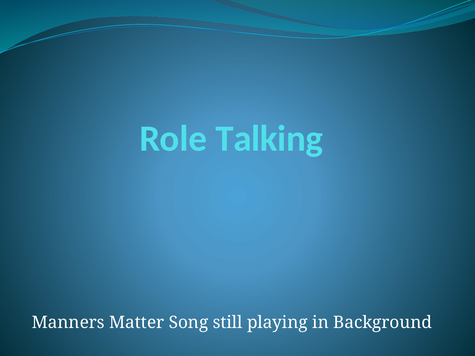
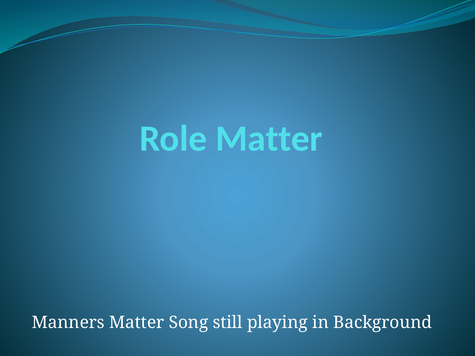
Role Talking: Talking -> Matter
